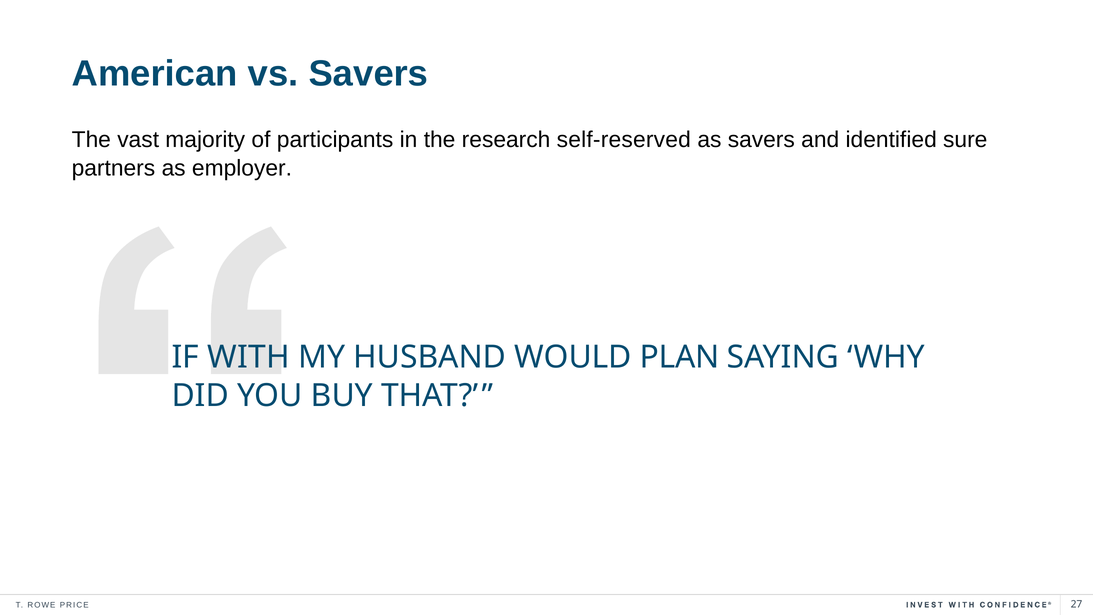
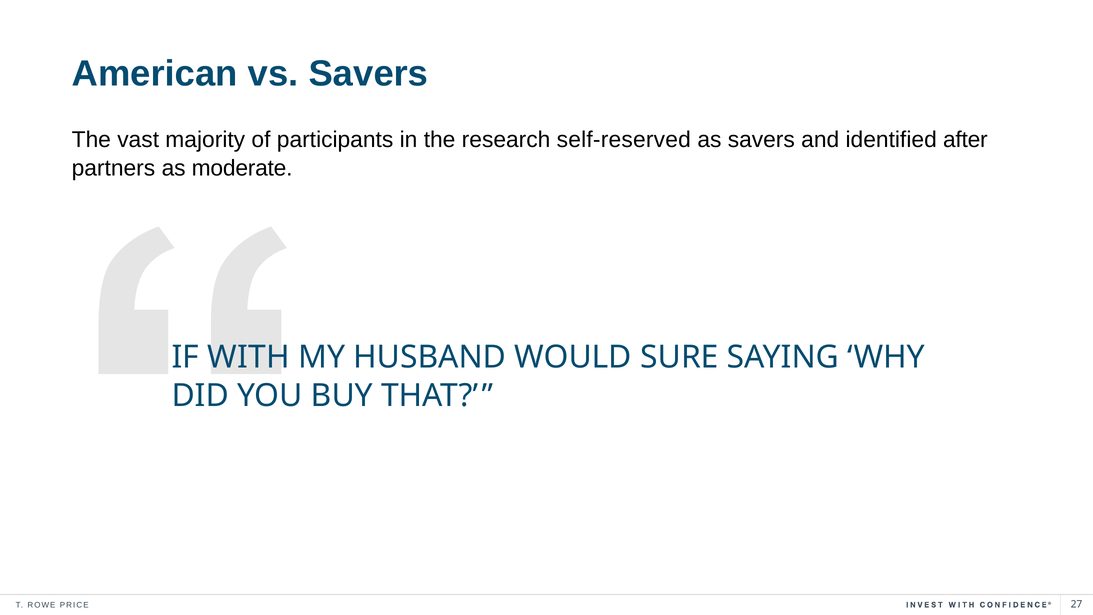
sure: sure -> after
employer: employer -> moderate
PLAN: PLAN -> SURE
